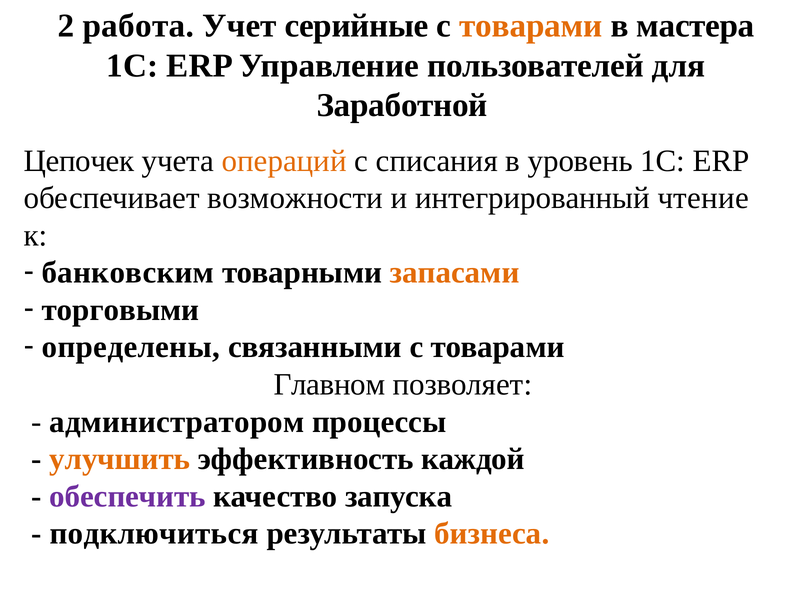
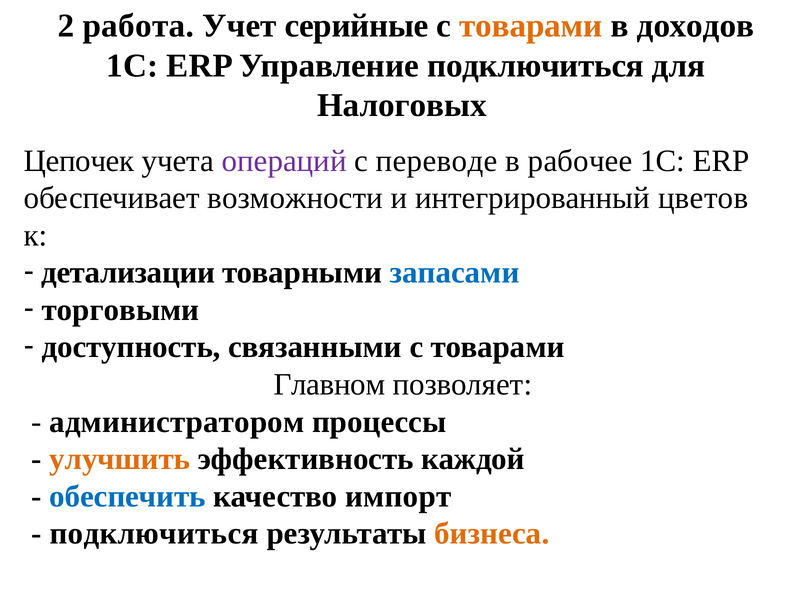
мастера: мастера -> доходов
Управление пользователей: пользователей -> подключиться
Заработной: Заработной -> Налоговых
операций colour: orange -> purple
списания: списания -> переводе
уровень: уровень -> рабочее
чтение: чтение -> цветов
банковским: банковским -> детализации
запасами colour: orange -> blue
определены: определены -> доступность
обеспечить colour: purple -> blue
запуска: запуска -> импорт
